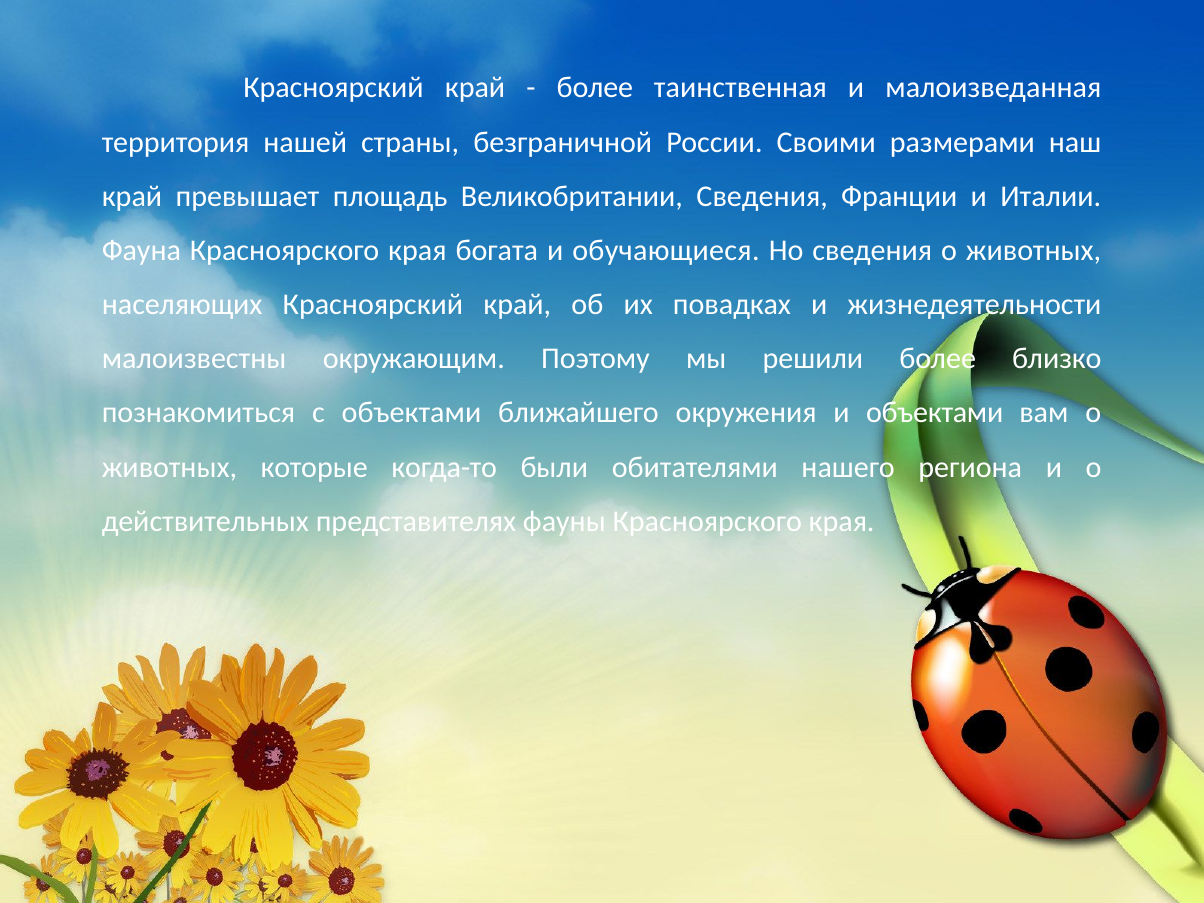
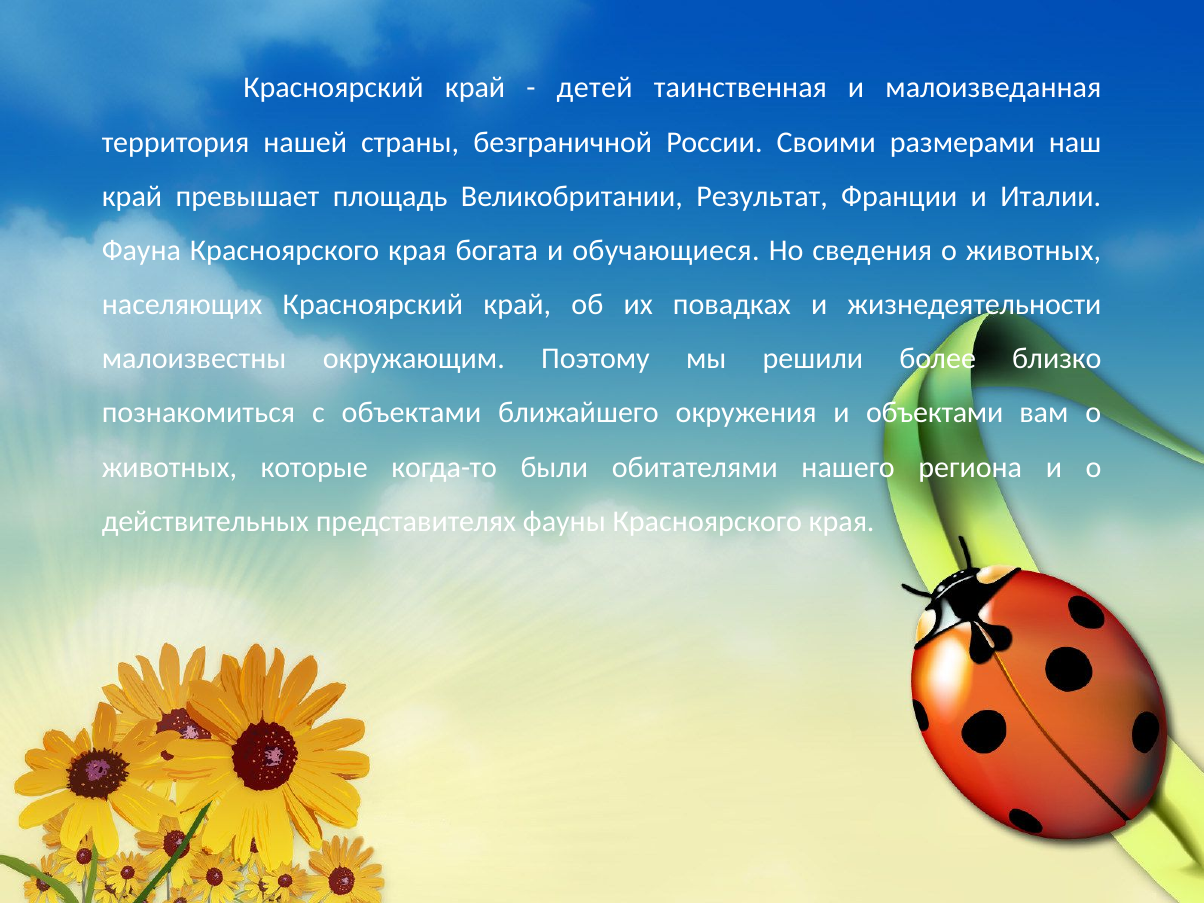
более at (595, 88): более -> детей
Великобритании Сведения: Сведения -> Результат
